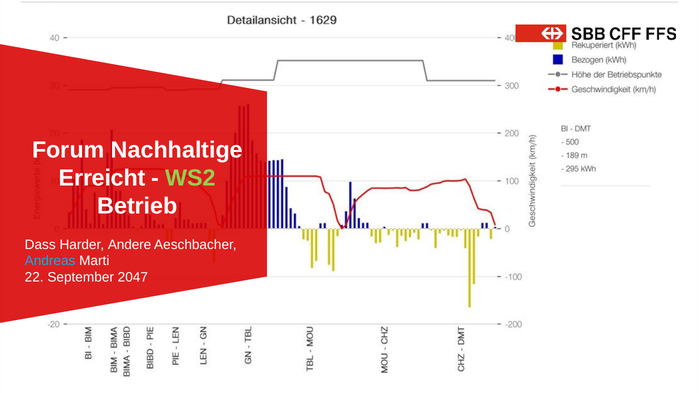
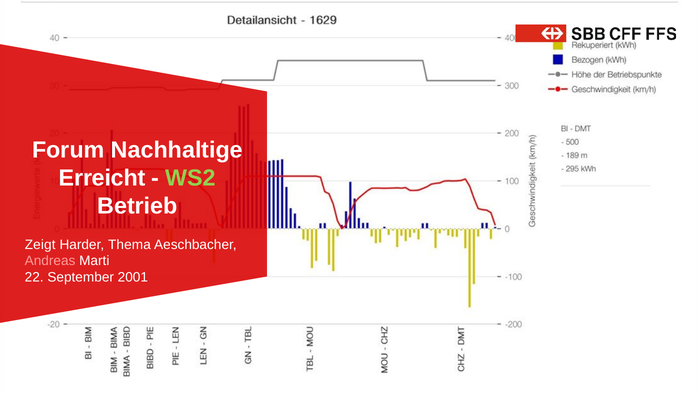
Dass: Dass -> Zeigt
Andere: Andere -> Thema
Andreas colour: light blue -> pink
2047: 2047 -> 2001
